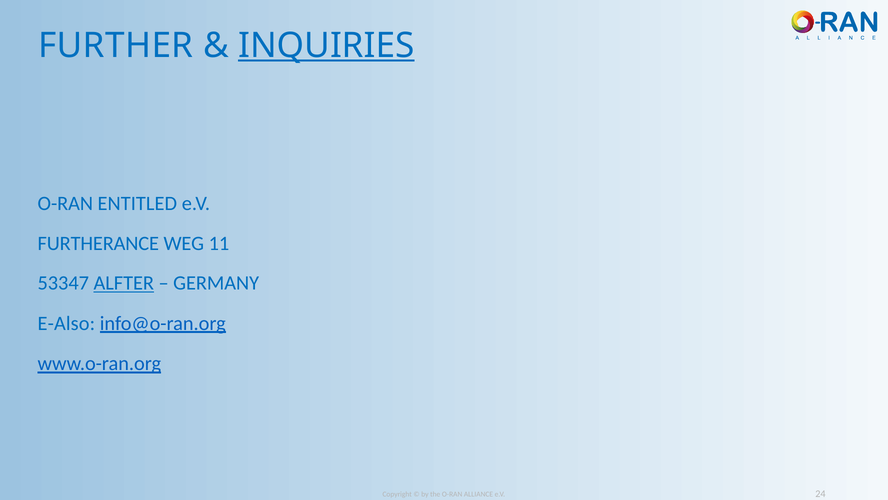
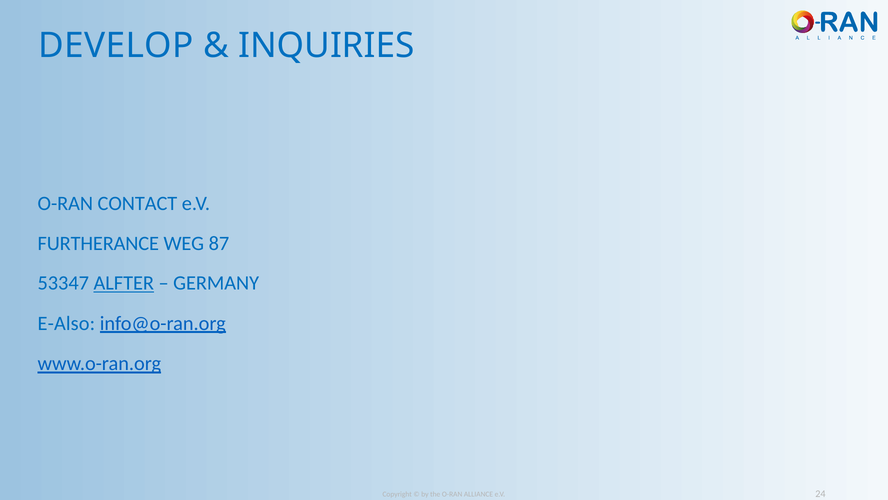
FURTHER: FURTHER -> DEVELOP
INQUIRIES underline: present -> none
ENTITLED: ENTITLED -> CONTACT
11: 11 -> 87
